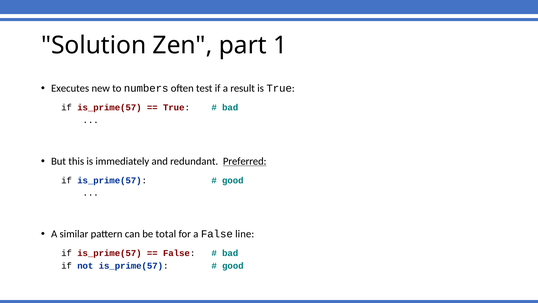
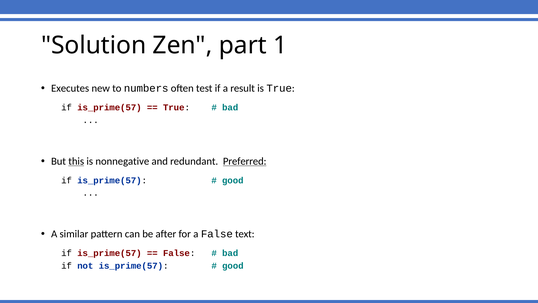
this underline: none -> present
immediately: immediately -> nonnegative
total: total -> after
line: line -> text
